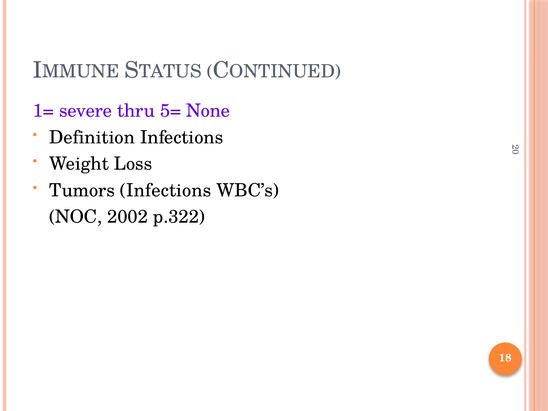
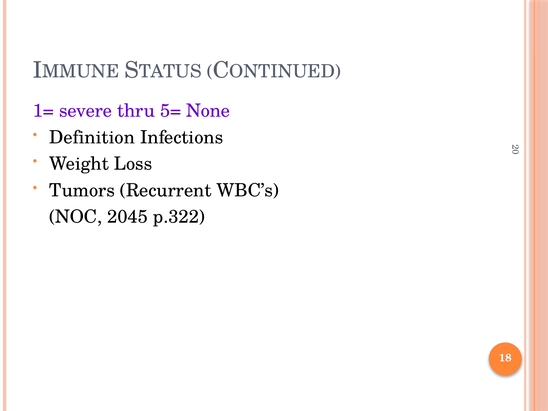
Tumors Infections: Infections -> Recurrent
2002: 2002 -> 2045
